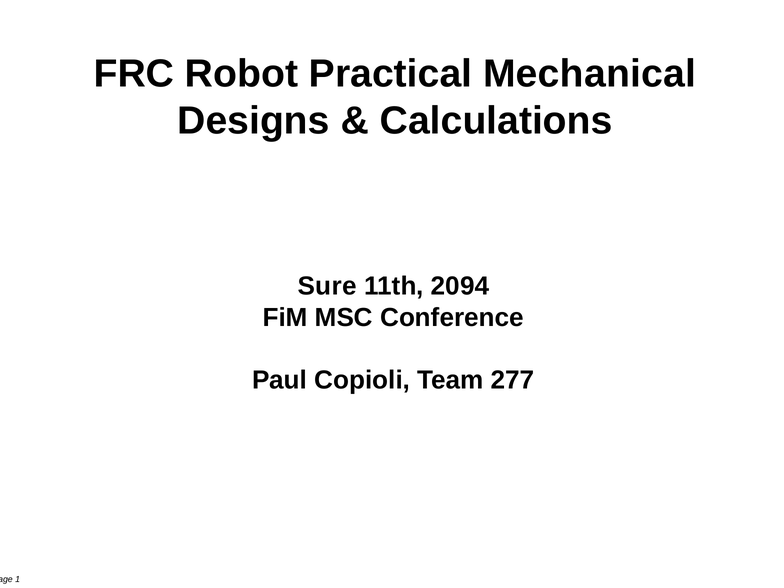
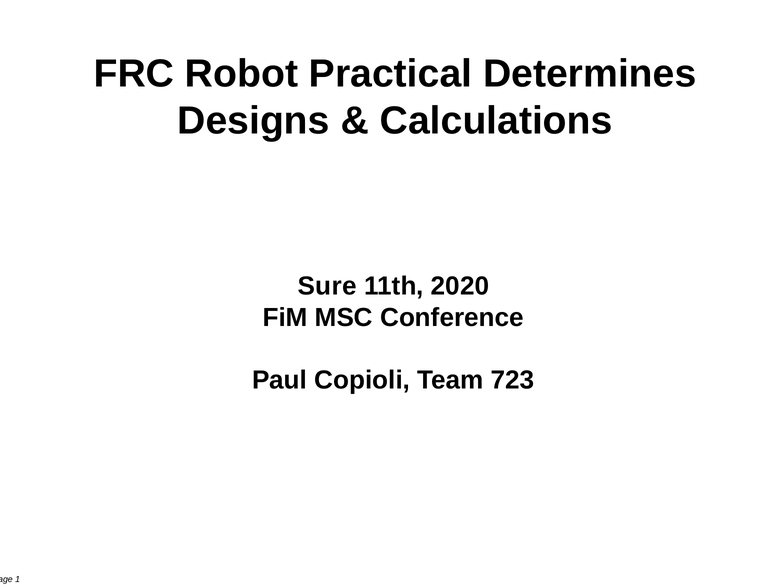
Mechanical: Mechanical -> Determines
2094: 2094 -> 2020
277: 277 -> 723
